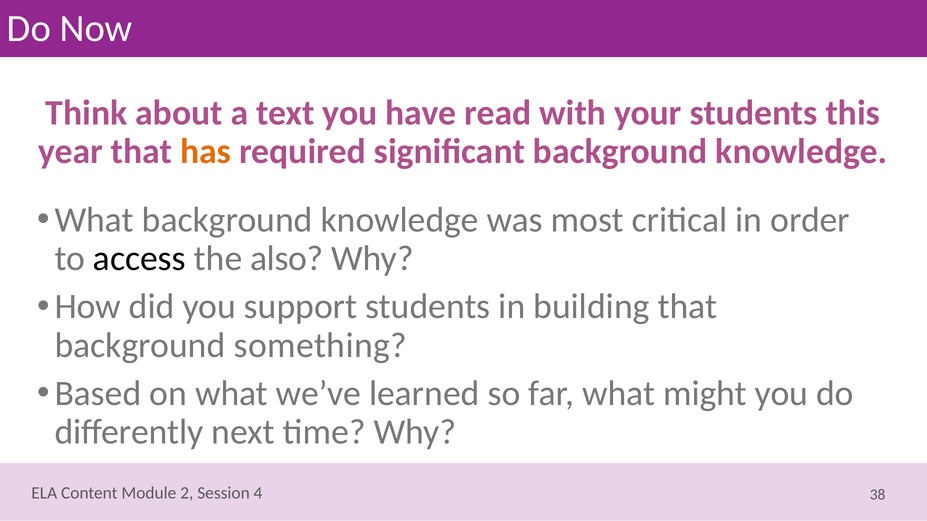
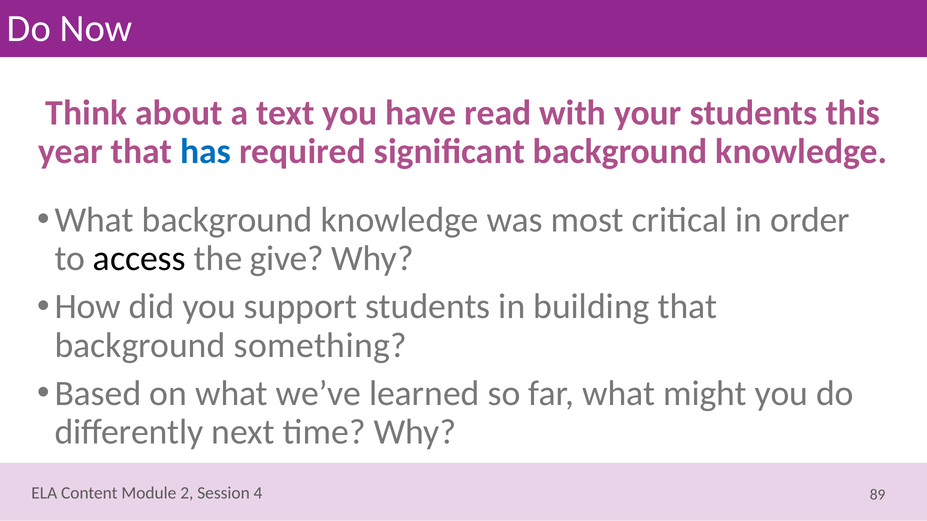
has colour: orange -> blue
also: also -> give
38: 38 -> 89
